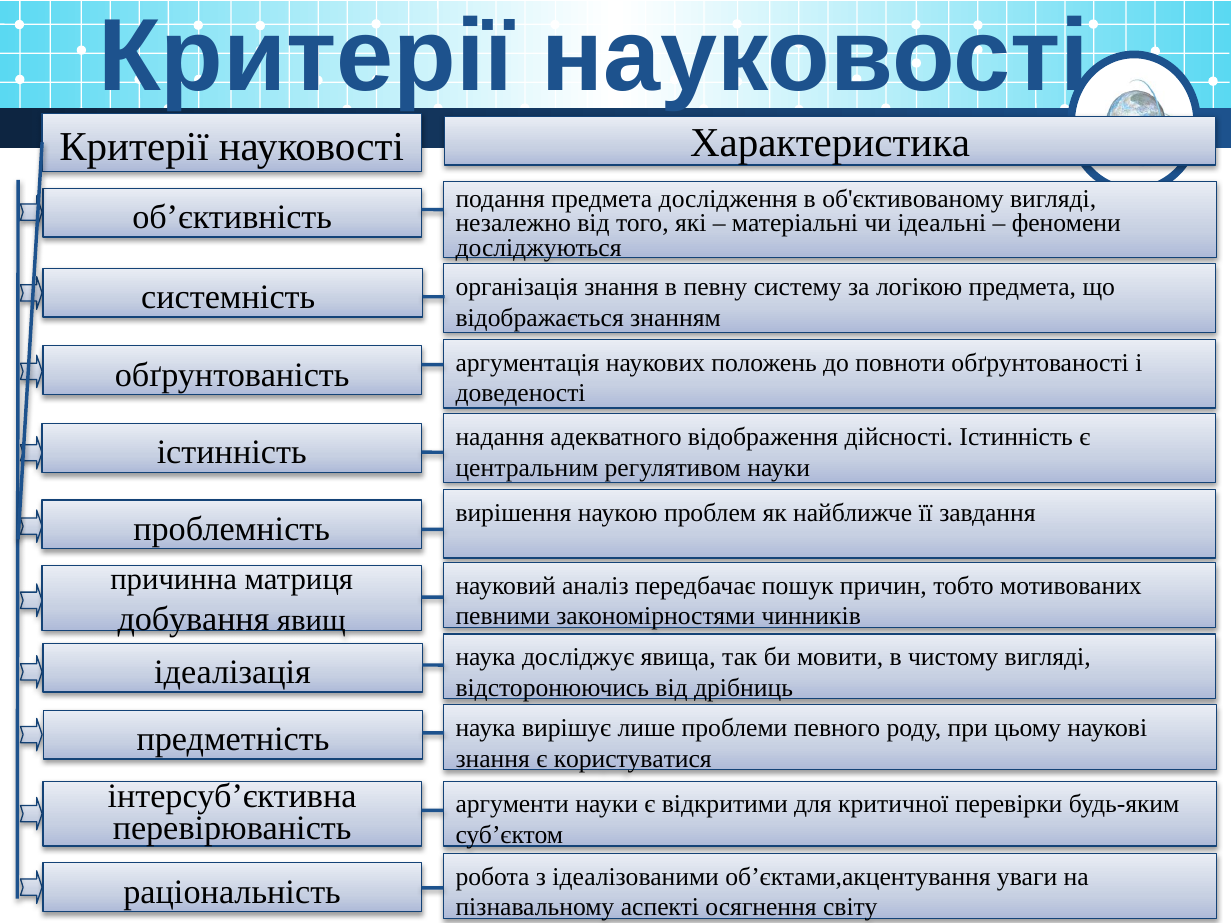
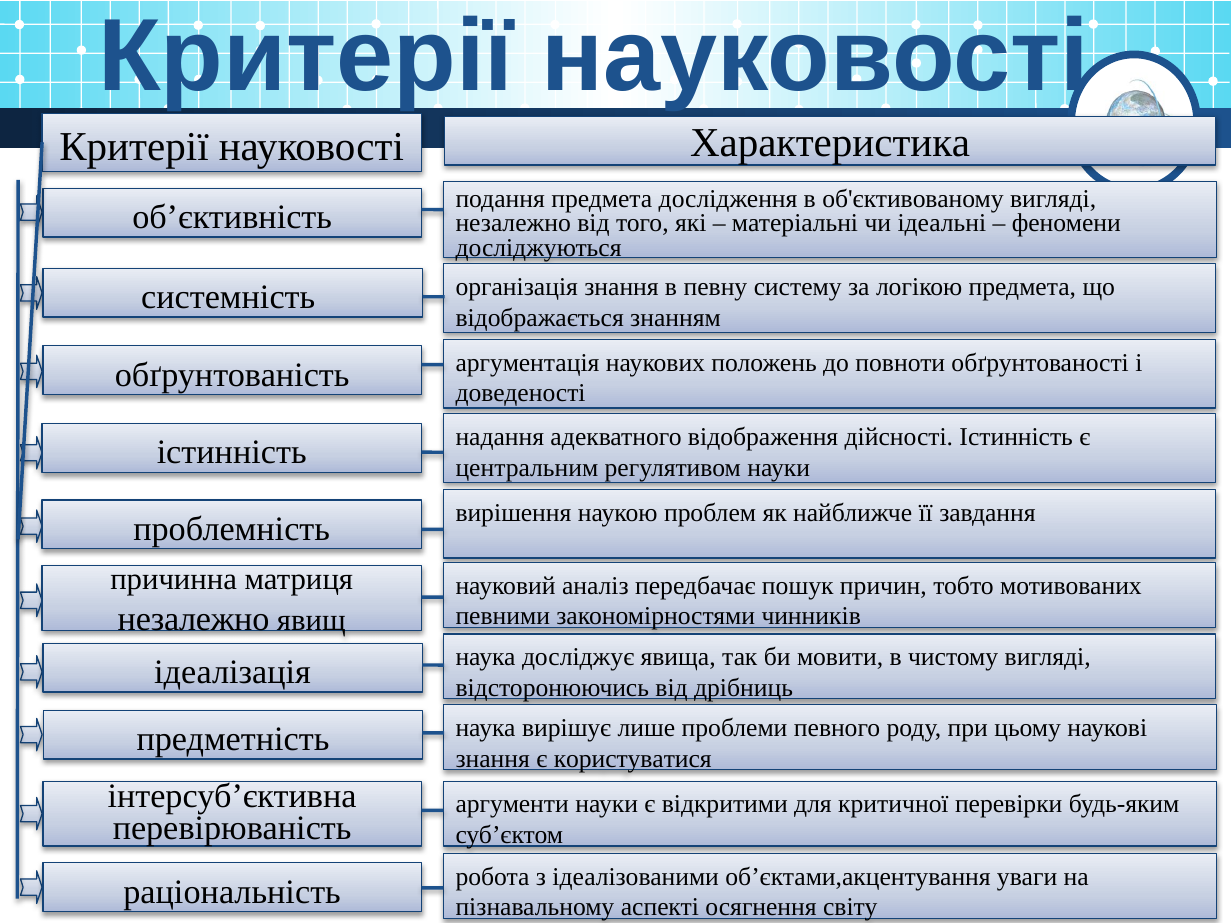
добування at (194, 619): добування -> незалежно
